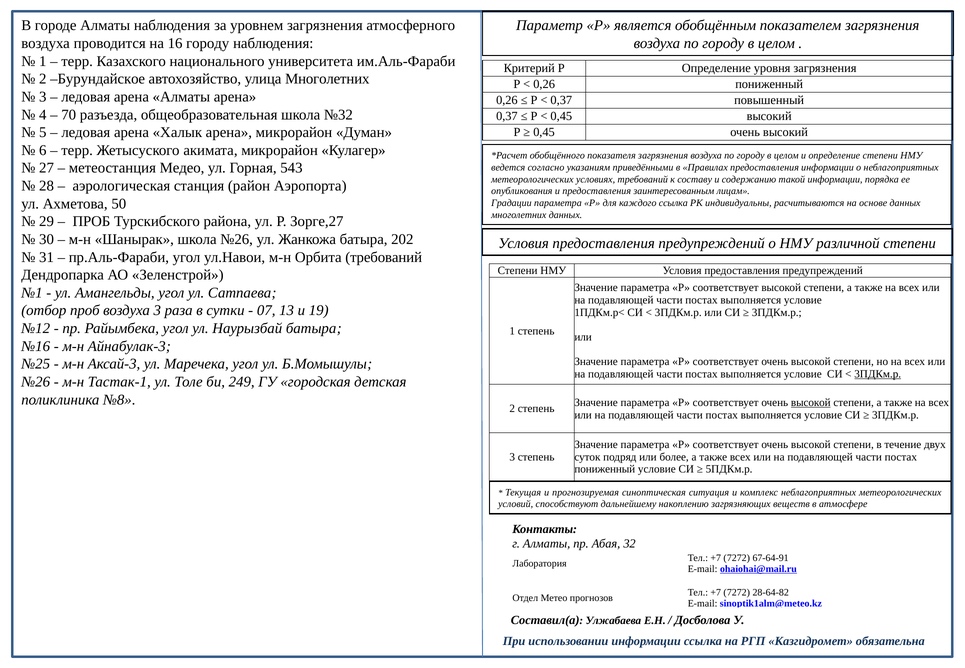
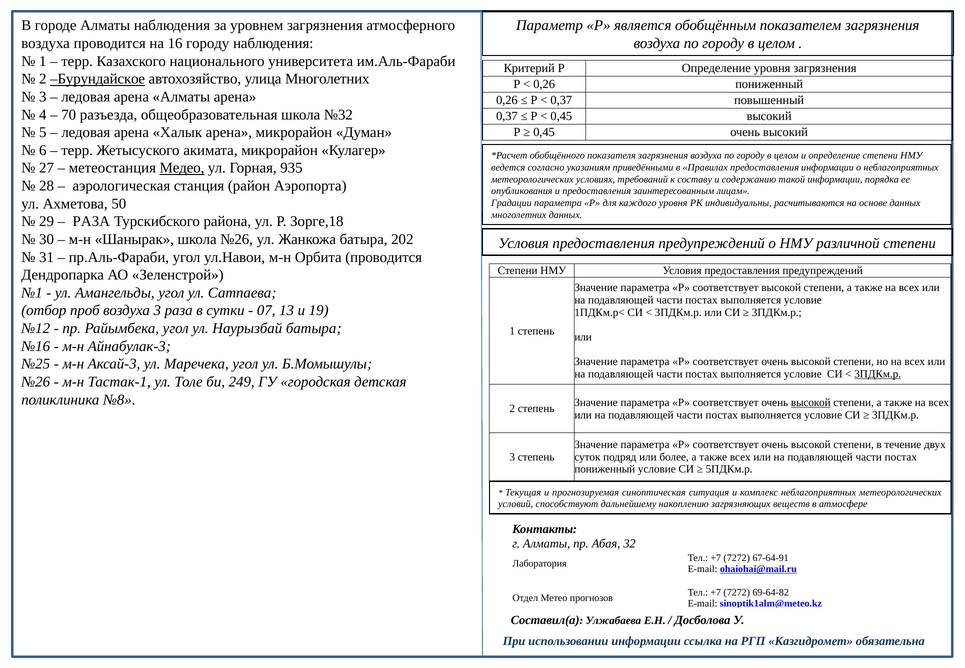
Бурундайское underline: none -> present
Медео underline: none -> present
543: 543 -> 935
каждого ссылка: ссылка -> уровня
ПРОБ at (91, 222): ПРОБ -> РАЗА
Зорге,27: Зорге,27 -> Зорге,18
Орбита требований: требований -> проводится
28-64-82: 28-64-82 -> 69-64-82
